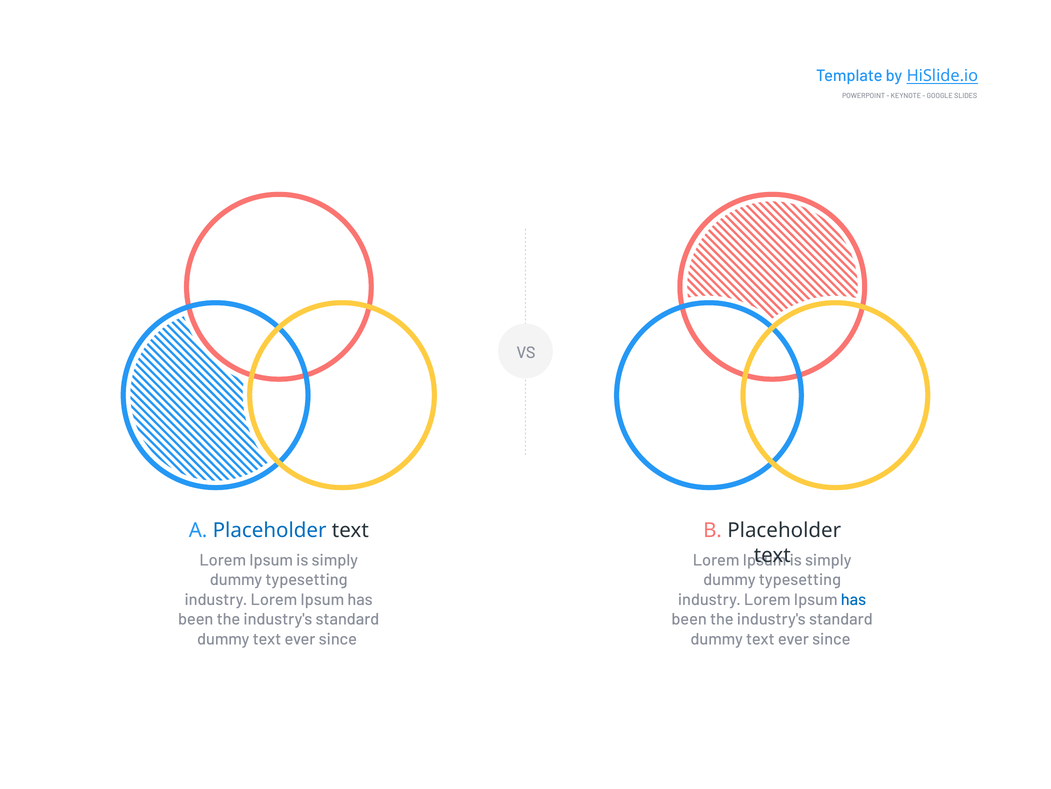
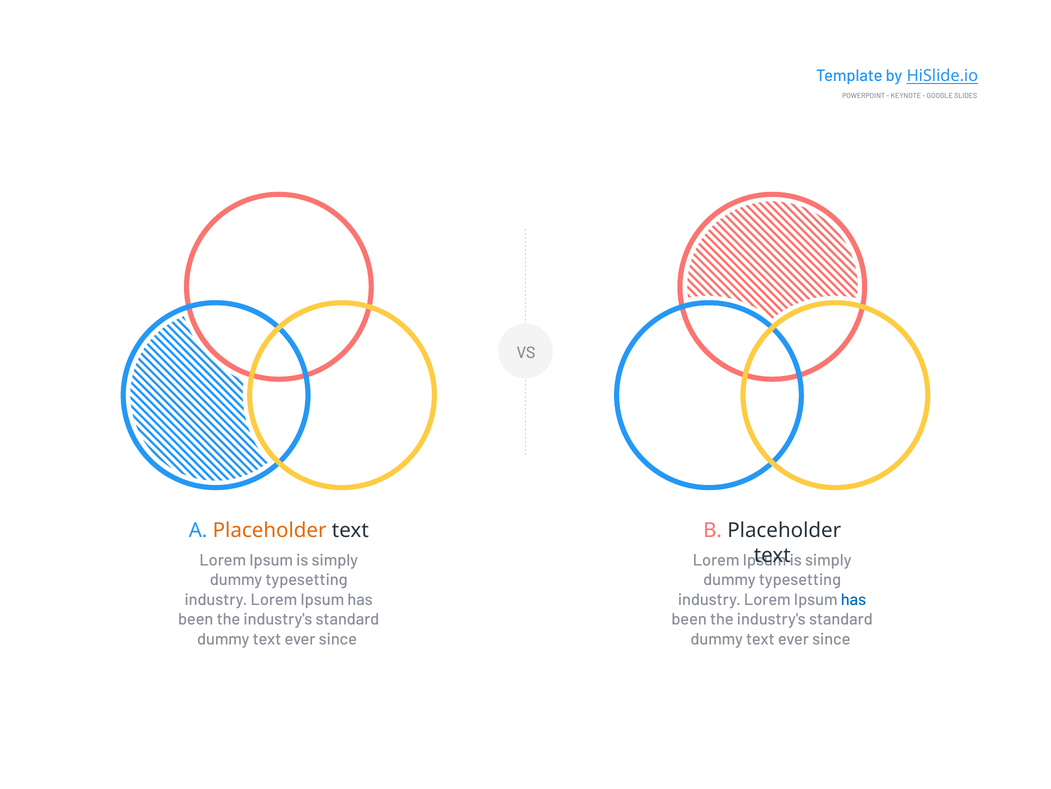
Placeholder at (270, 530) colour: blue -> orange
